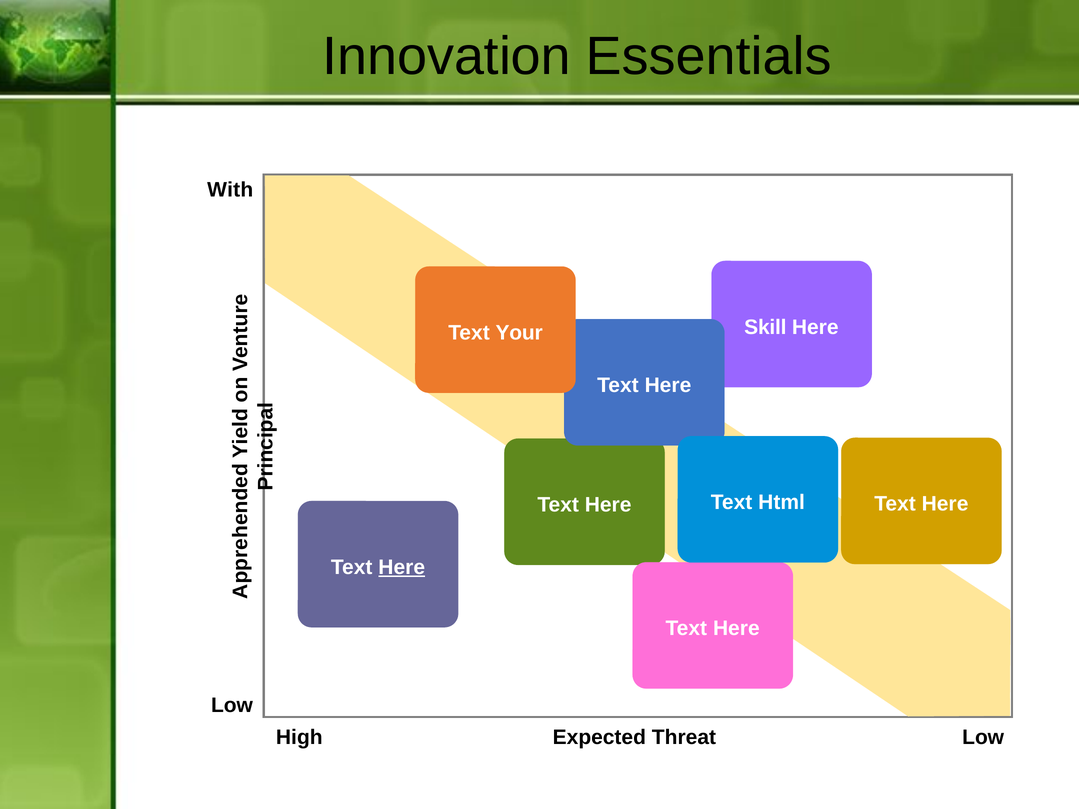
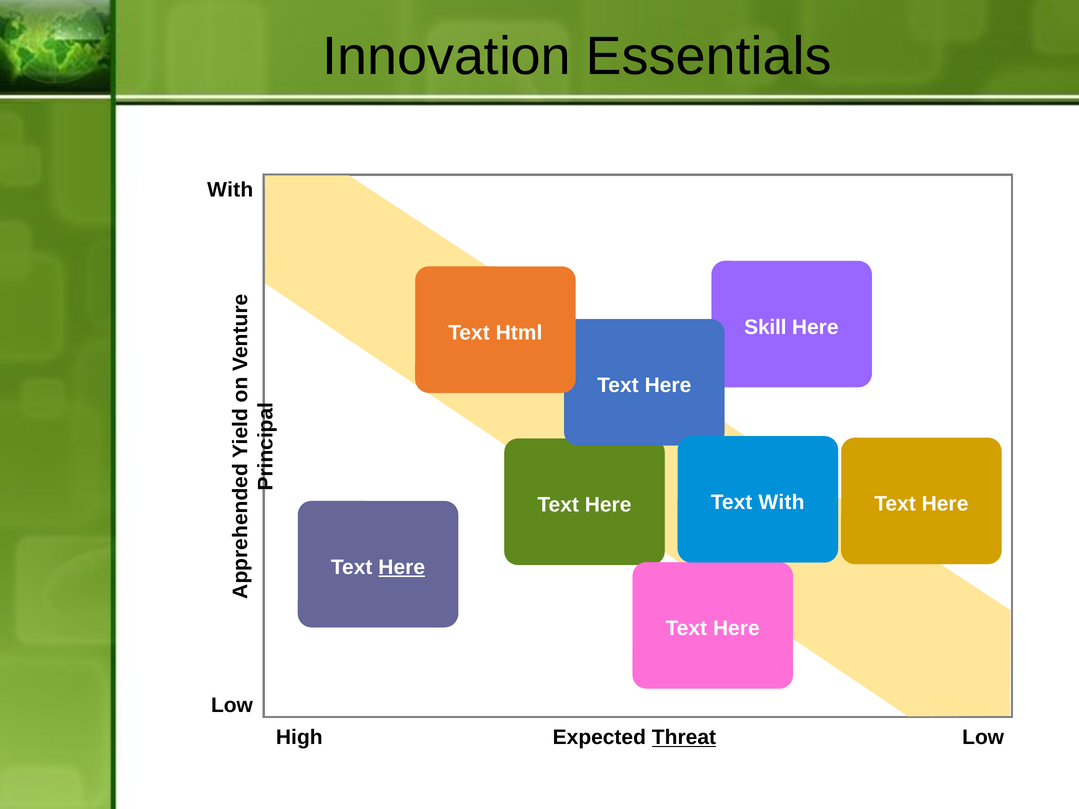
Your: Your -> Html
Text Html: Html -> With
Threat underline: none -> present
